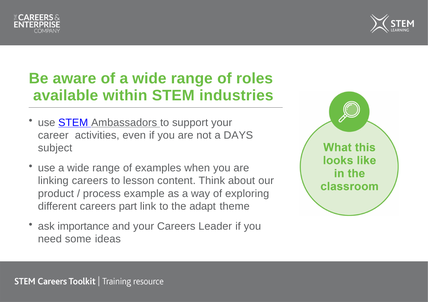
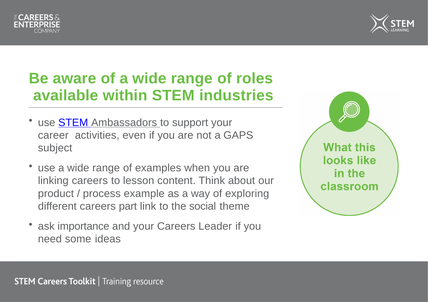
DAYS: DAYS -> GAPS
adapt: adapt -> social
